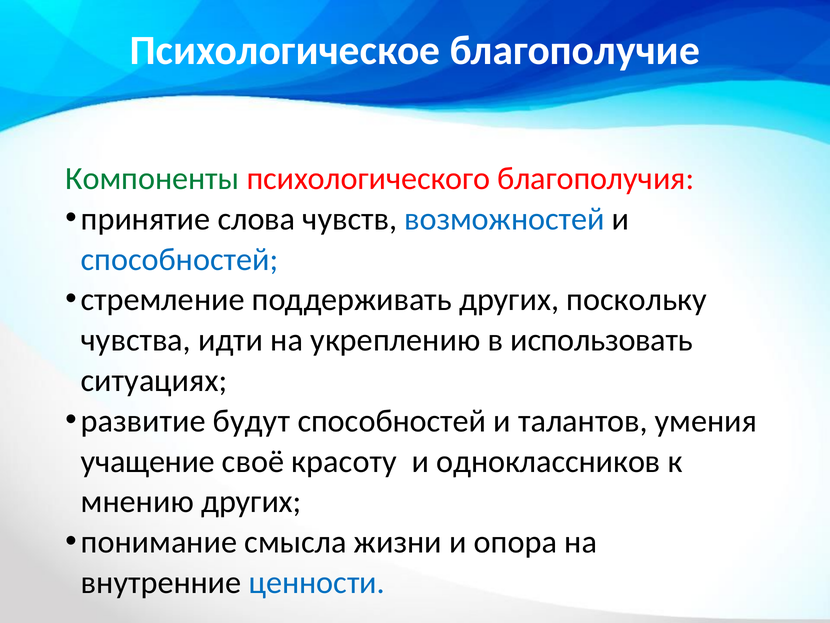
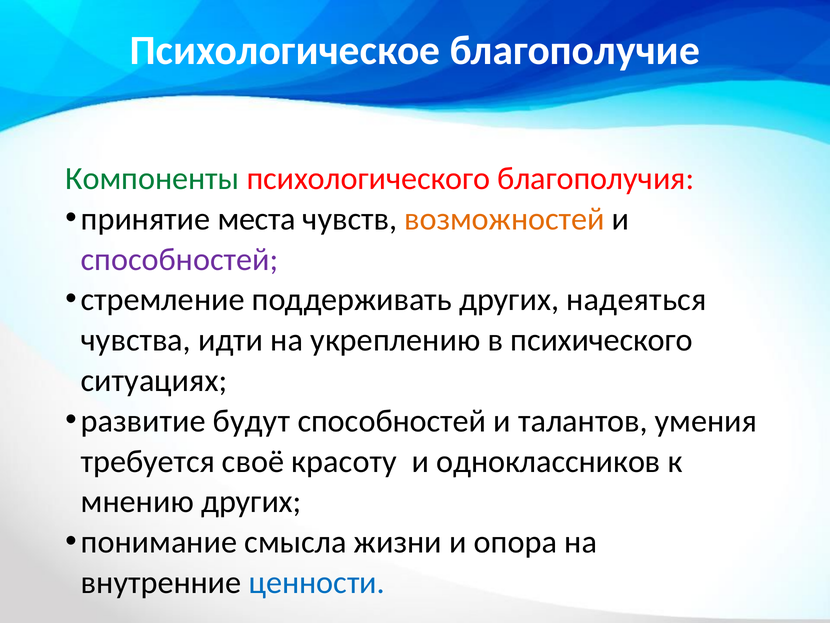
слова: слова -> места
возможностей colour: blue -> orange
способностей at (180, 259) colour: blue -> purple
поскольку: поскольку -> надеяться
использовать: использовать -> психического
учащение: учащение -> требуется
